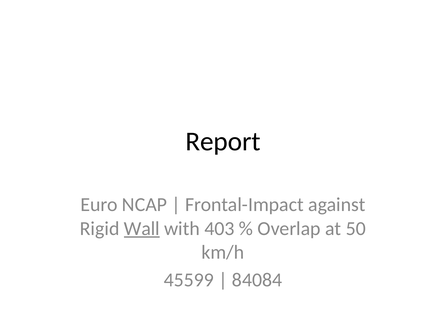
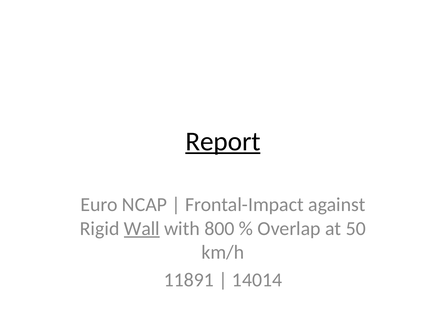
Report underline: none -> present
403: 403 -> 800
45599: 45599 -> 11891
84084: 84084 -> 14014
